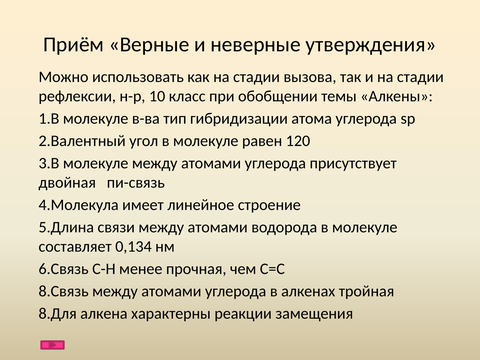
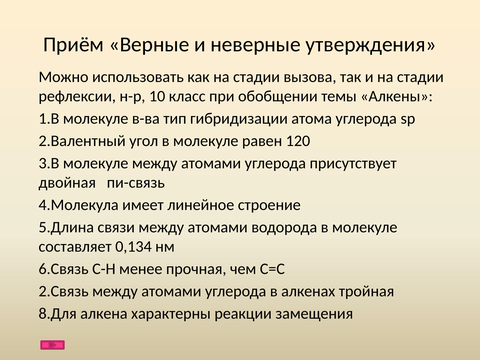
8.Связь: 8.Связь -> 2.Связь
